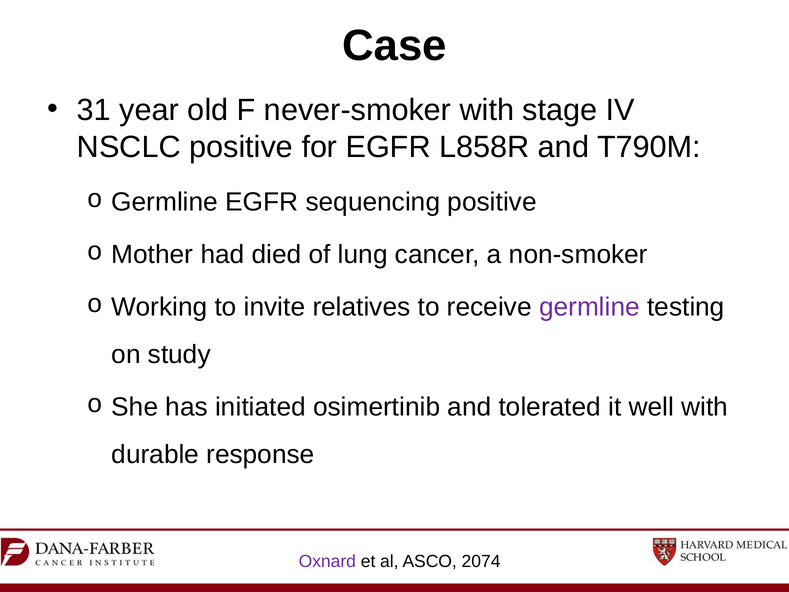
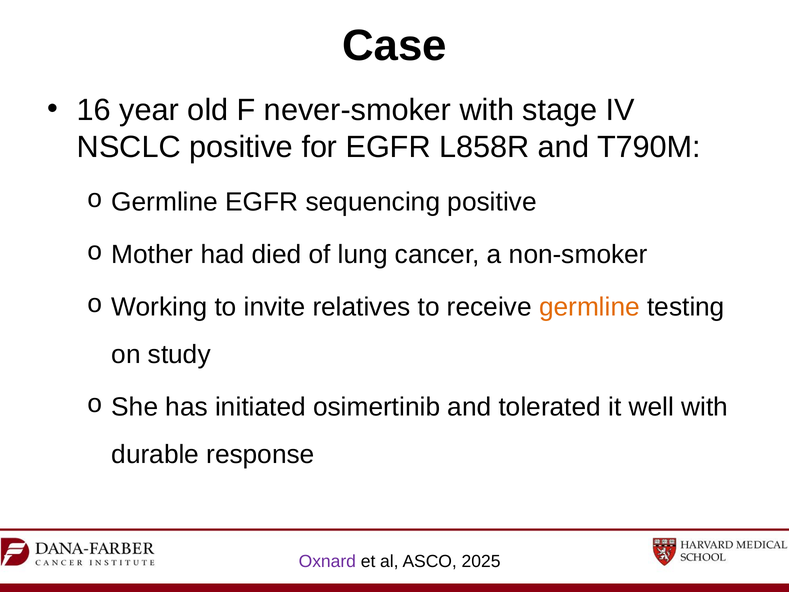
31: 31 -> 16
germline at (589, 307) colour: purple -> orange
2074: 2074 -> 2025
